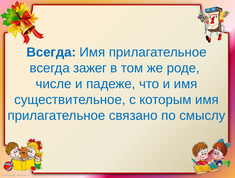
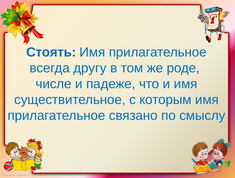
Всегда at (51, 52): Всегда -> Стоять
зажег: зажег -> другу
